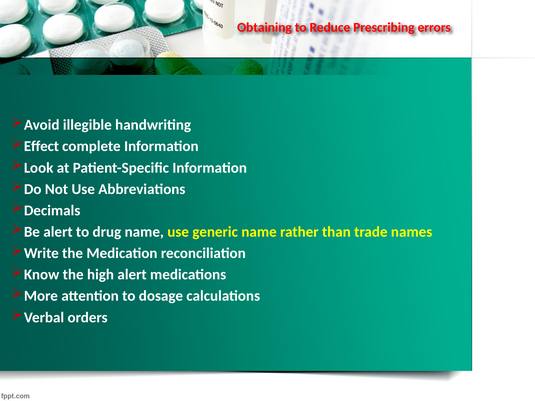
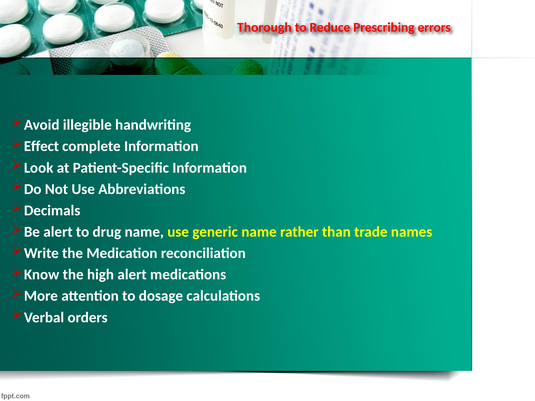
Obtaining: Obtaining -> Thorough
